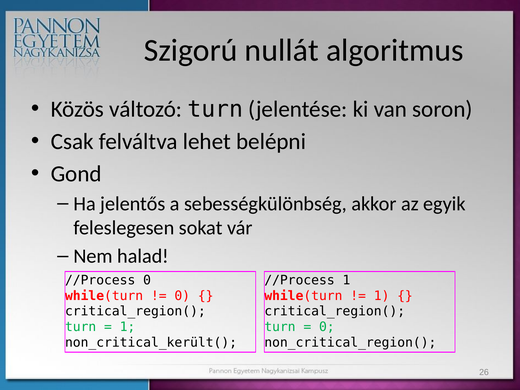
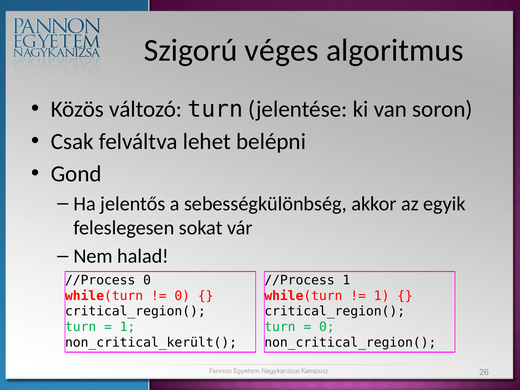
nullát: nullát -> véges
